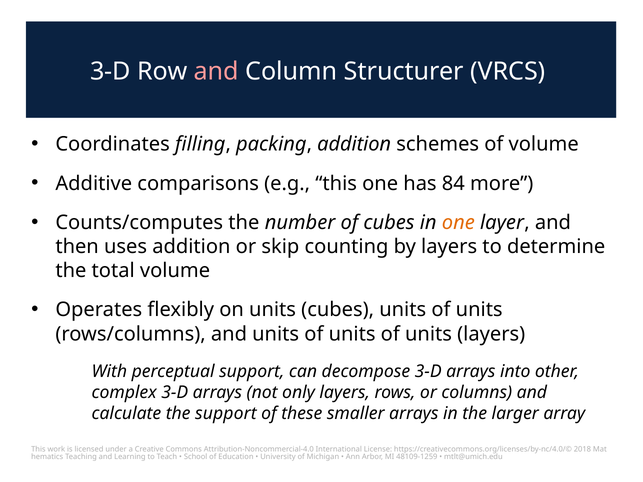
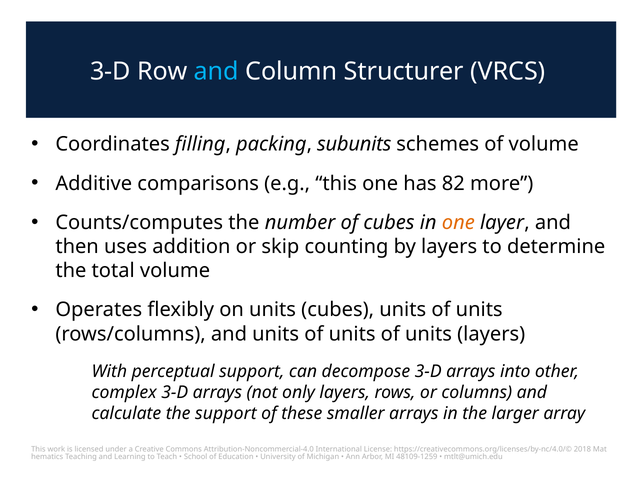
and at (216, 71) colour: pink -> light blue
packing addition: addition -> subunits
84: 84 -> 82
